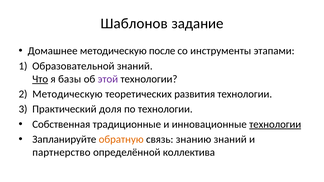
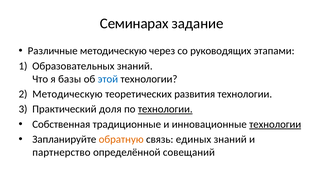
Шаблонов: Шаблонов -> Семинарах
Домашнее: Домашнее -> Различные
после: после -> через
инструменты: инструменты -> руководящих
Образовательной: Образовательной -> Образовательных
Что underline: present -> none
этой colour: purple -> blue
технологии at (165, 109) underline: none -> present
знанию: знанию -> единых
коллектива: коллектива -> совещаний
